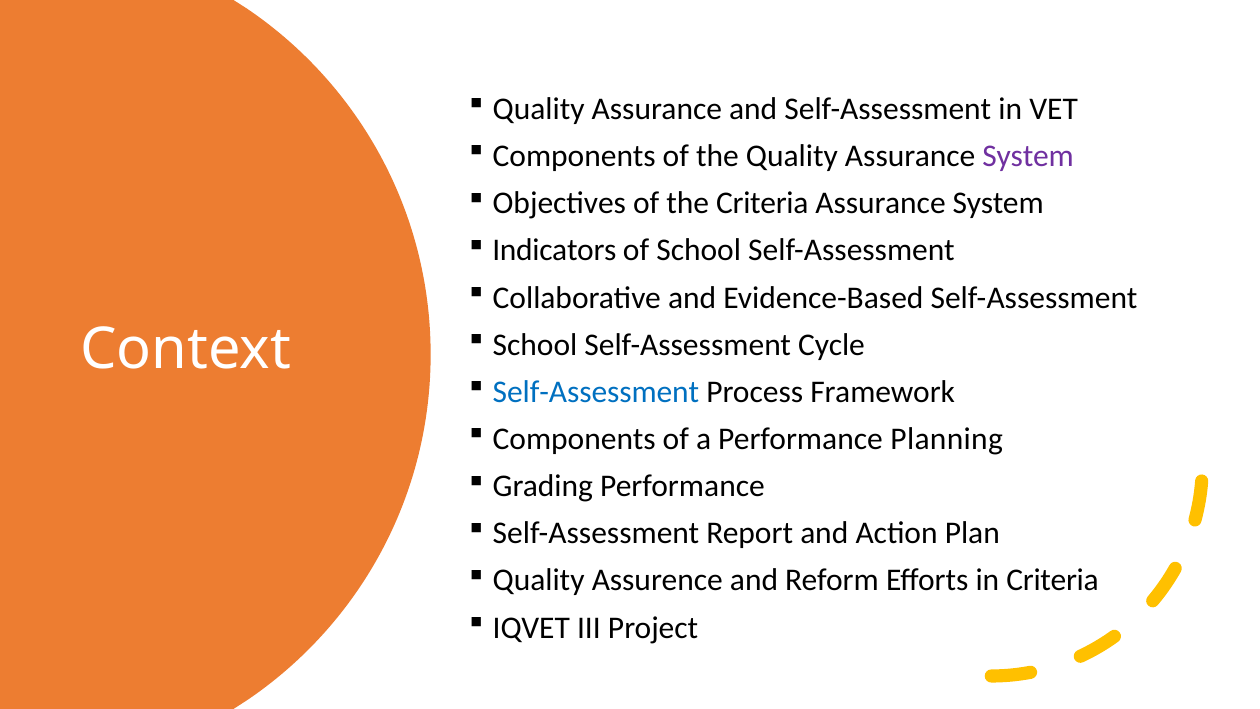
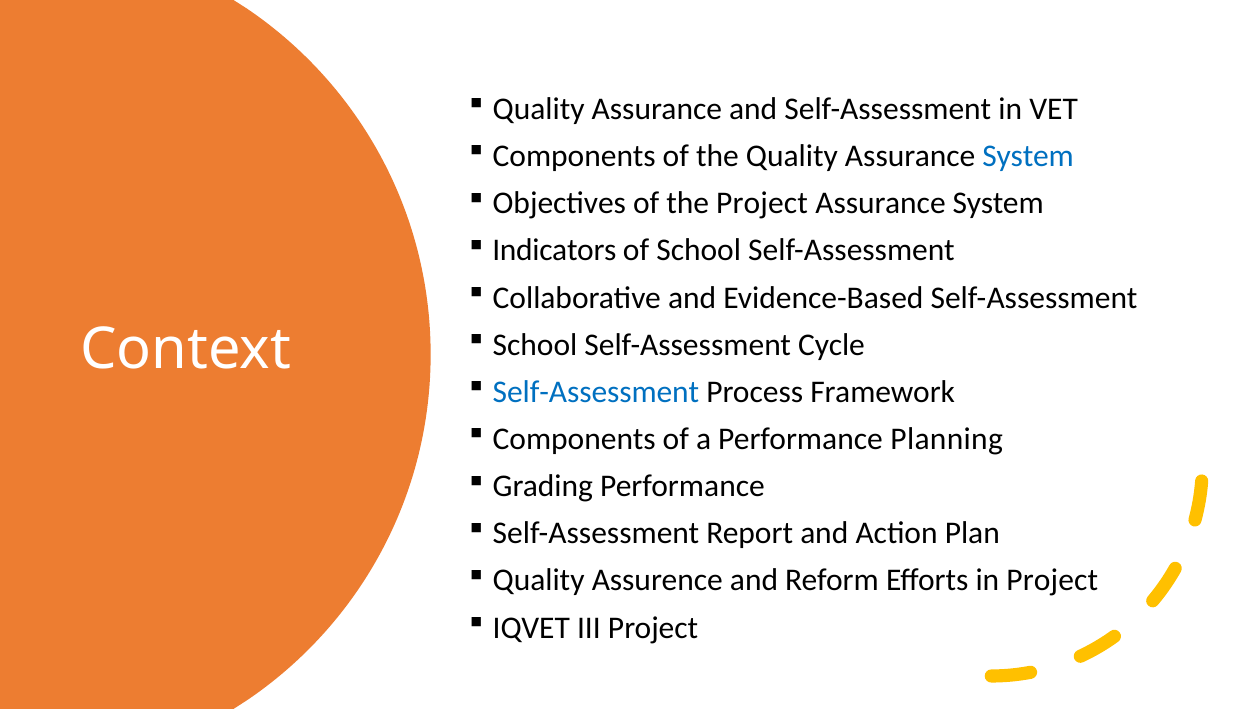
System at (1028, 156) colour: purple -> blue
the Criteria: Criteria -> Project
in Criteria: Criteria -> Project
